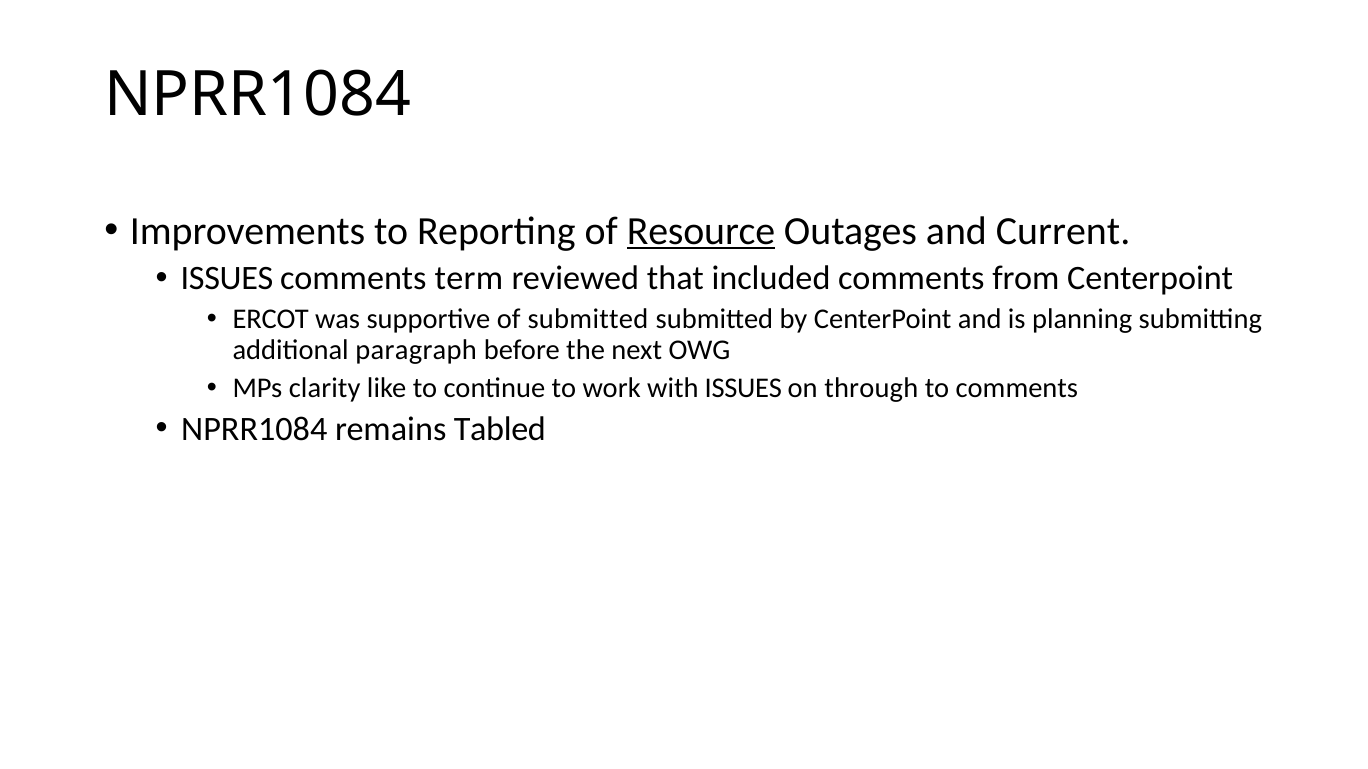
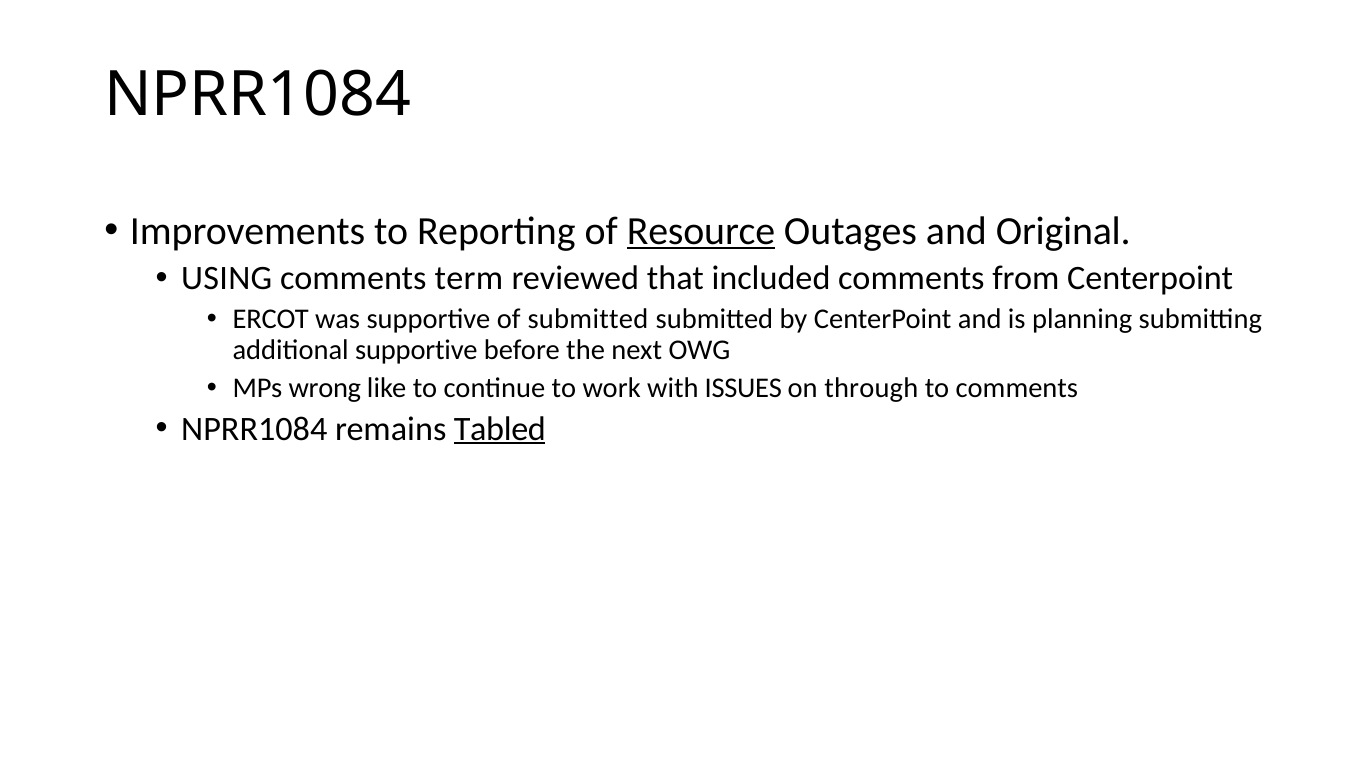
Current: Current -> Original
ISSUES at (227, 278): ISSUES -> USING
additional paragraph: paragraph -> supportive
clarity: clarity -> wrong
Tabled underline: none -> present
